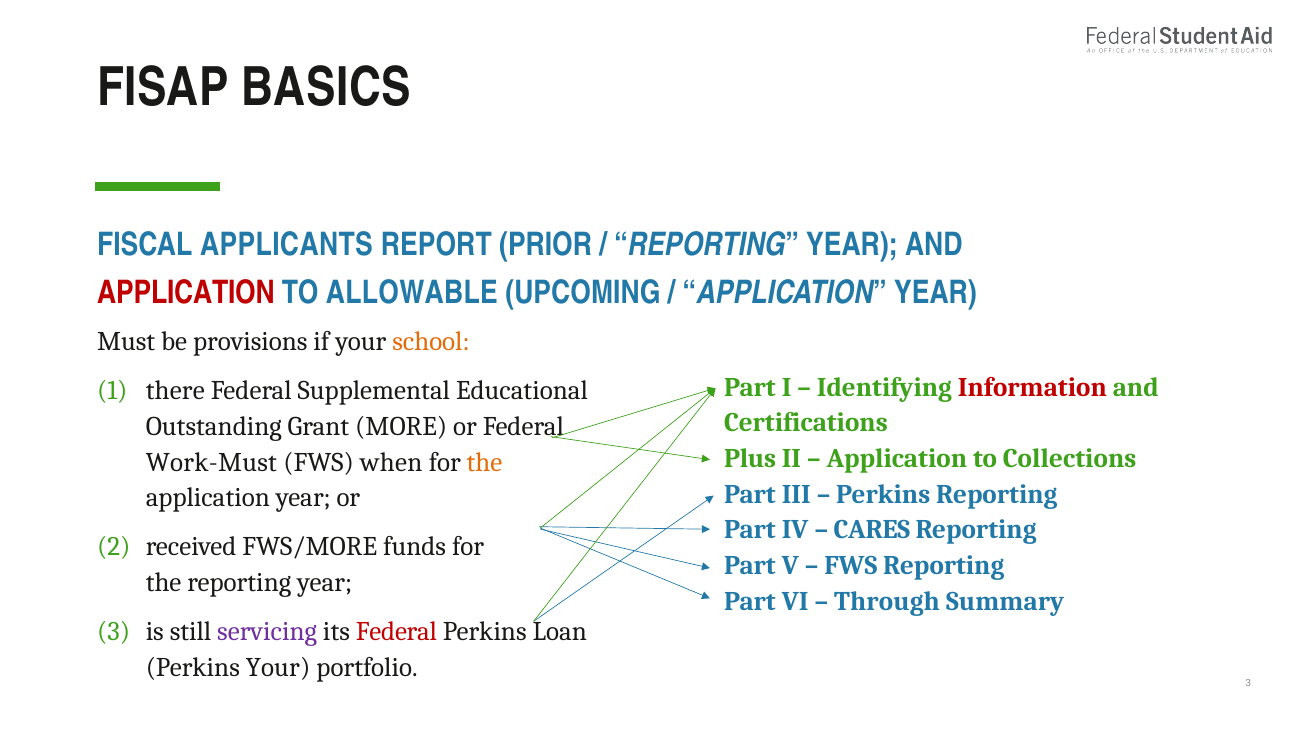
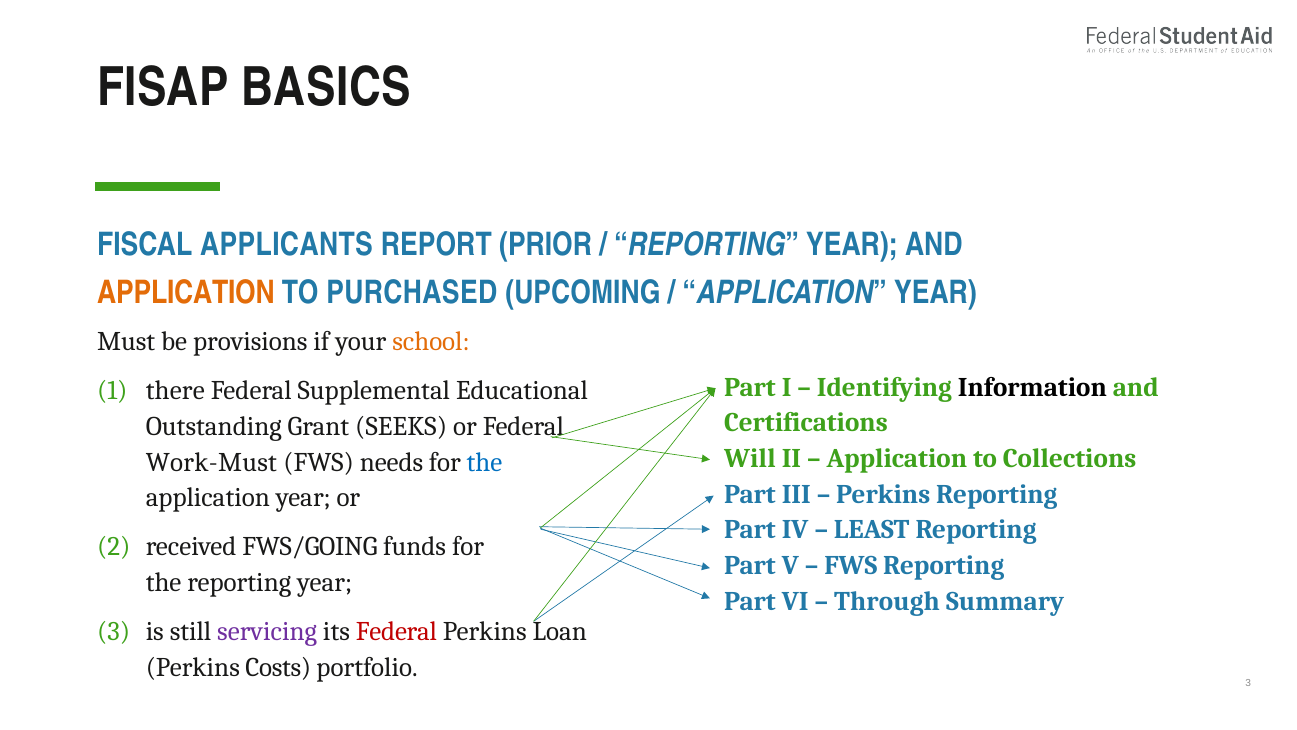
APPLICATION at (186, 293) colour: red -> orange
ALLOWABLE: ALLOWABLE -> PURCHASED
Information colour: red -> black
MORE: MORE -> SEEKS
Plus: Plus -> Will
when: when -> needs
the at (485, 462) colour: orange -> blue
CARES: CARES -> LEAST
FWS/MORE: FWS/MORE -> FWS/GOING
Perkins Your: Your -> Costs
